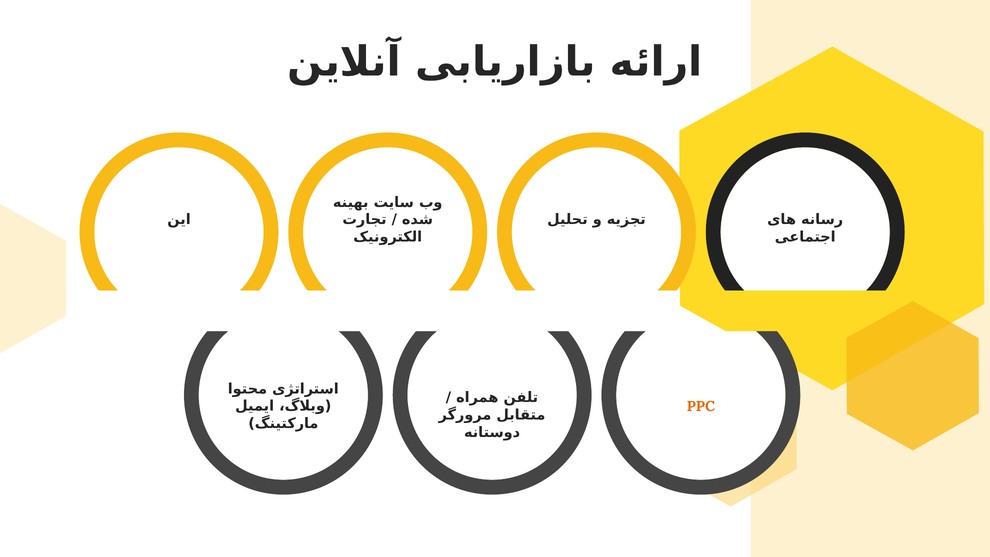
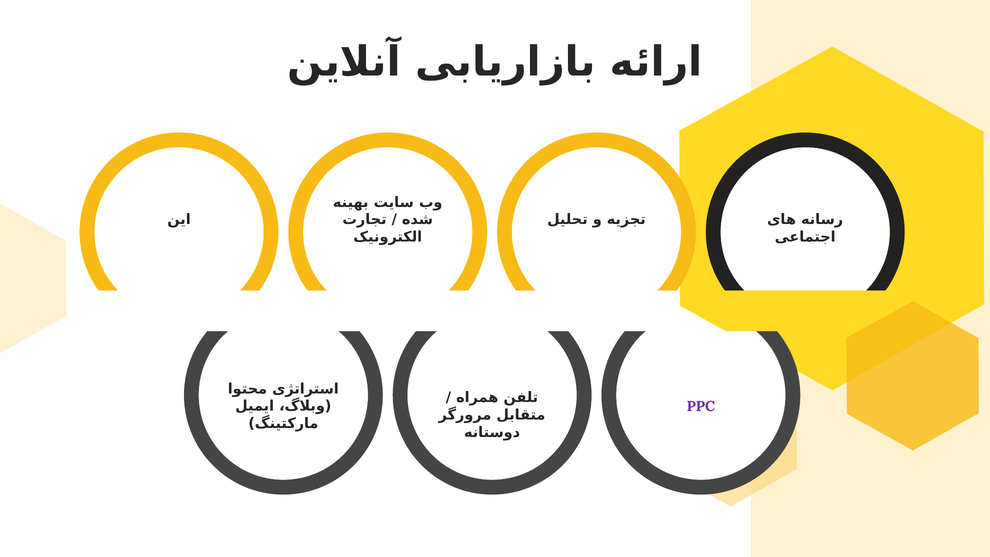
PPC colour: orange -> purple
